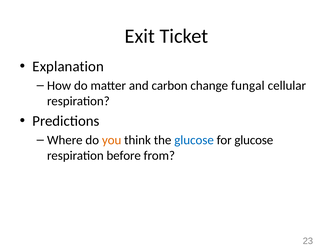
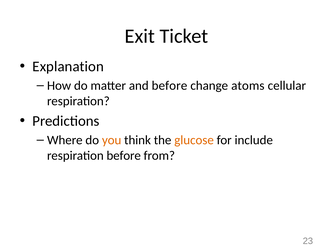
and carbon: carbon -> before
fungal: fungal -> atoms
glucose at (194, 140) colour: blue -> orange
for glucose: glucose -> include
